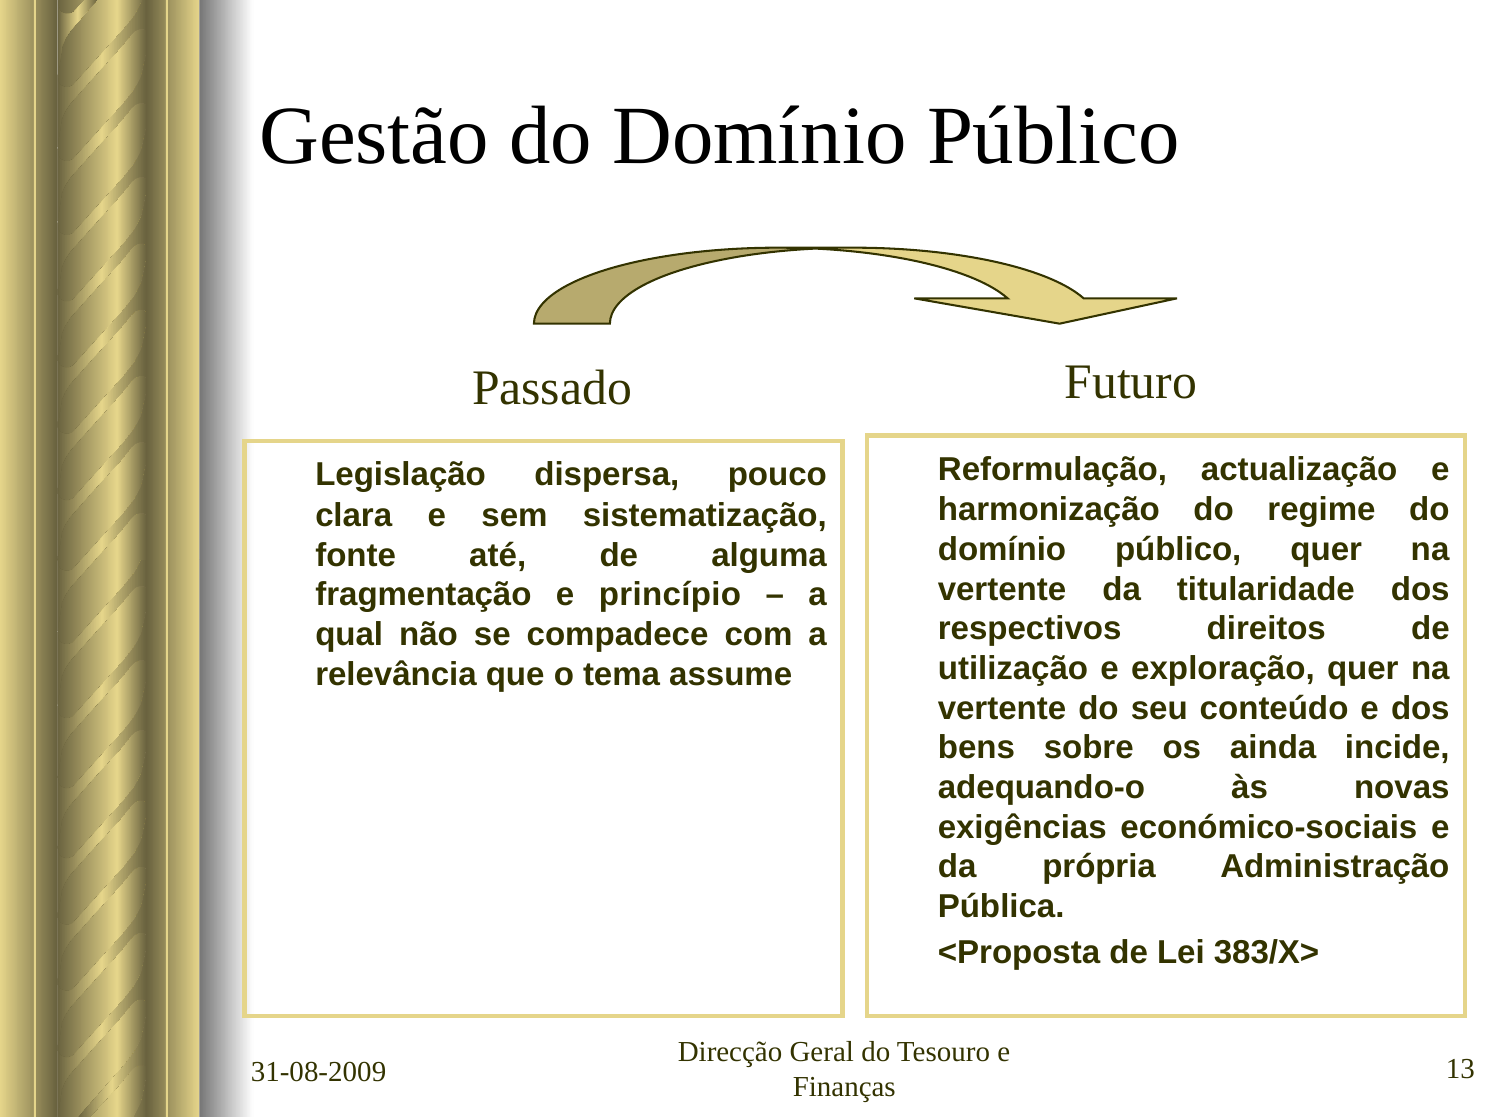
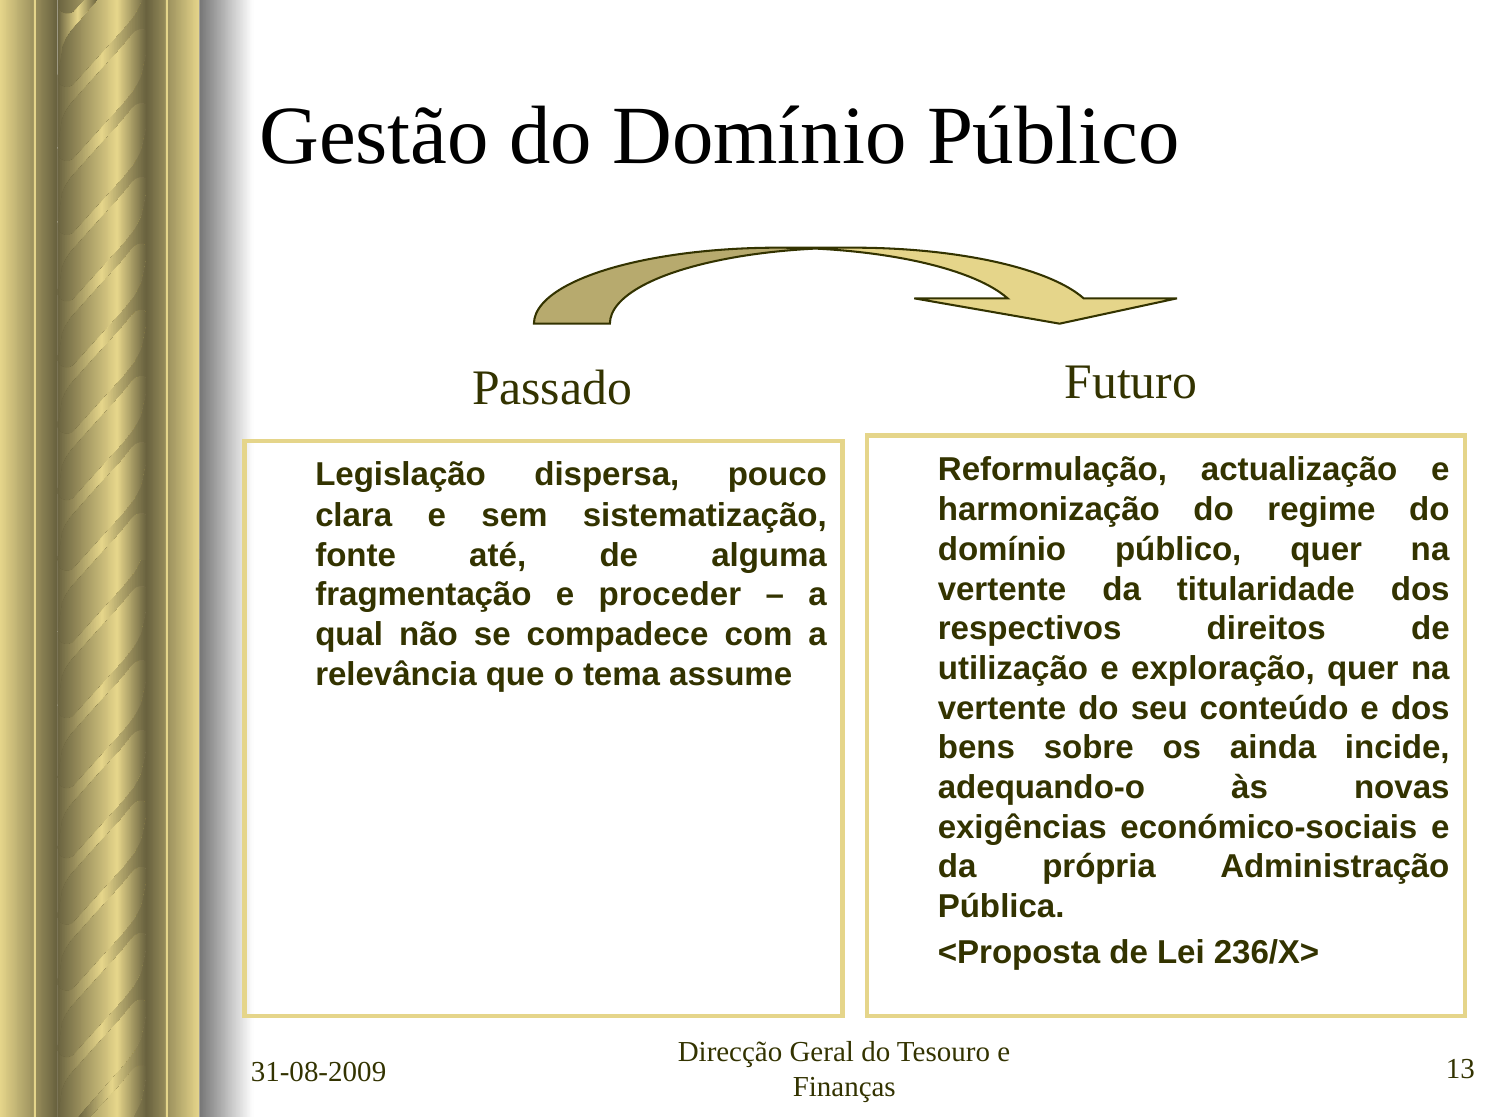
princípio: princípio -> proceder
383/X>: 383/X> -> 236/X>
